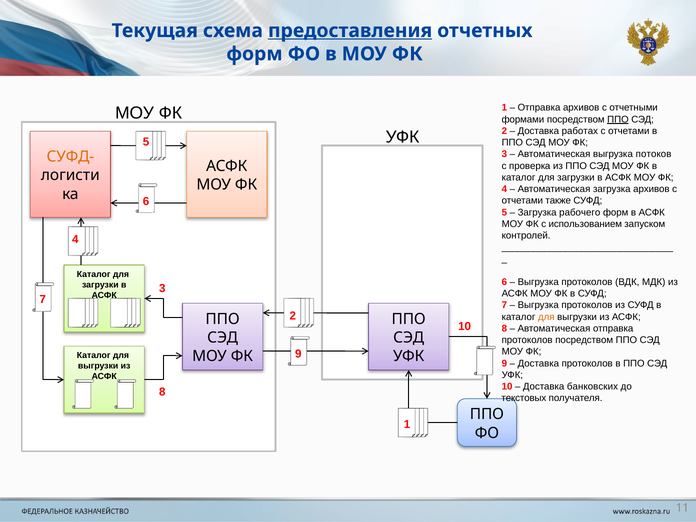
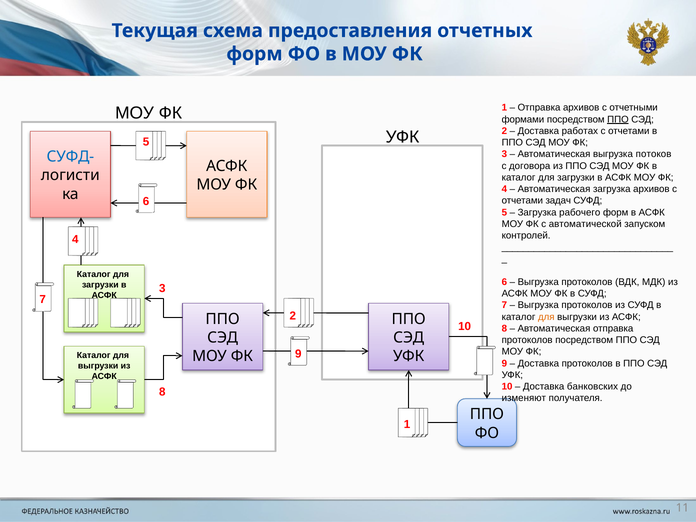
предоставления underline: present -> none
СУФД- colour: orange -> blue
проверка: проверка -> договора
также: также -> задач
использованием: использованием -> автоматической
текстовых: текстовых -> изменяют
